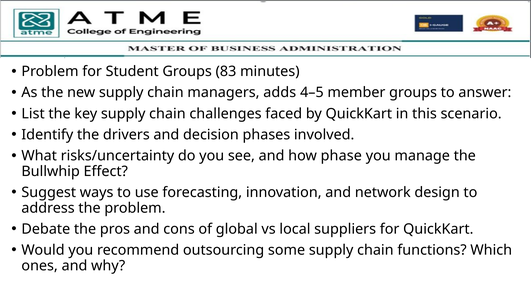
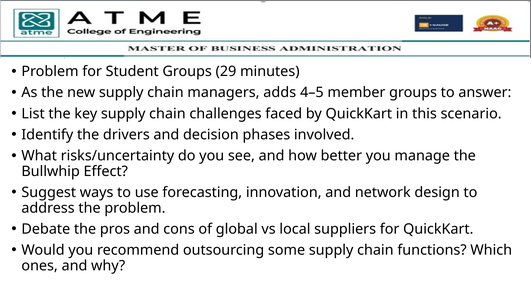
83: 83 -> 29
phase: phase -> better
